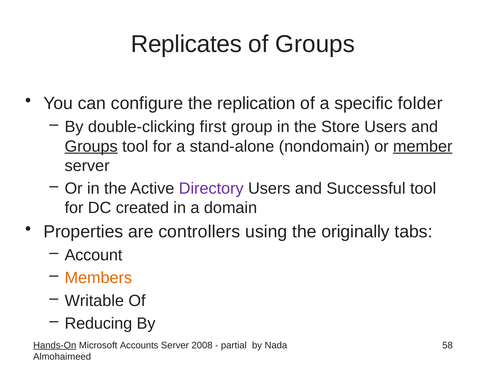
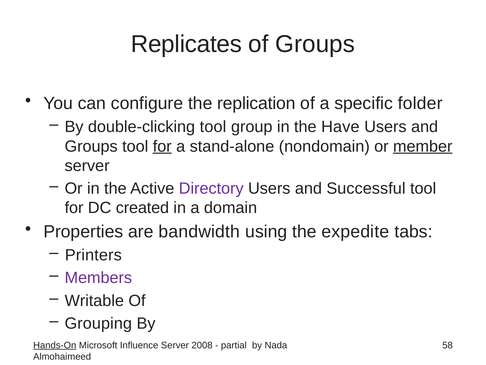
double-clicking first: first -> tool
Store: Store -> Have
Groups at (91, 146) underline: present -> none
for at (162, 146) underline: none -> present
controllers: controllers -> bandwidth
originally: originally -> expedite
Account: Account -> Printers
Members colour: orange -> purple
Reducing: Reducing -> Grouping
Accounts: Accounts -> Influence
